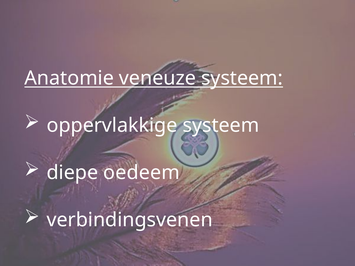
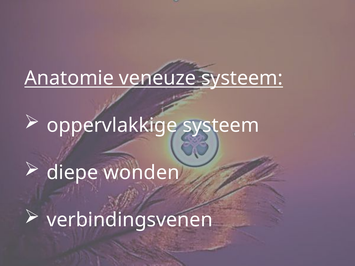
oedeem: oedeem -> wonden
